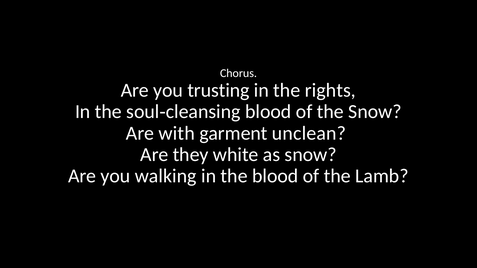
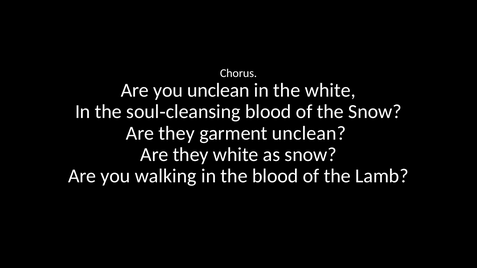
you trusting: trusting -> unclean
the rights: rights -> white
with at (177, 133): with -> they
